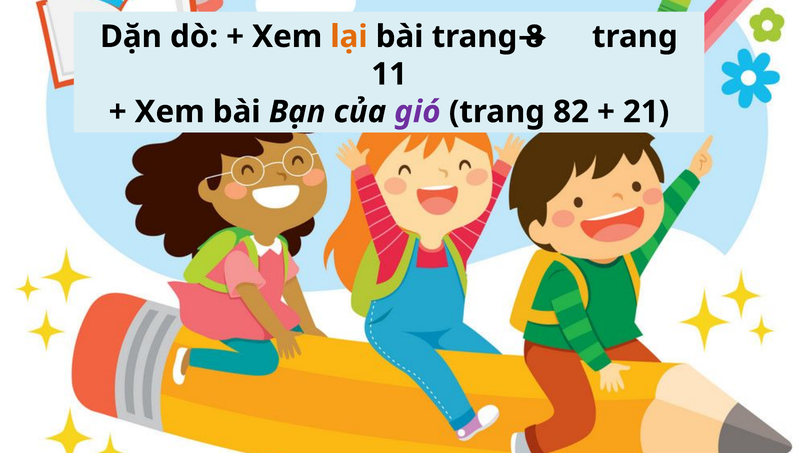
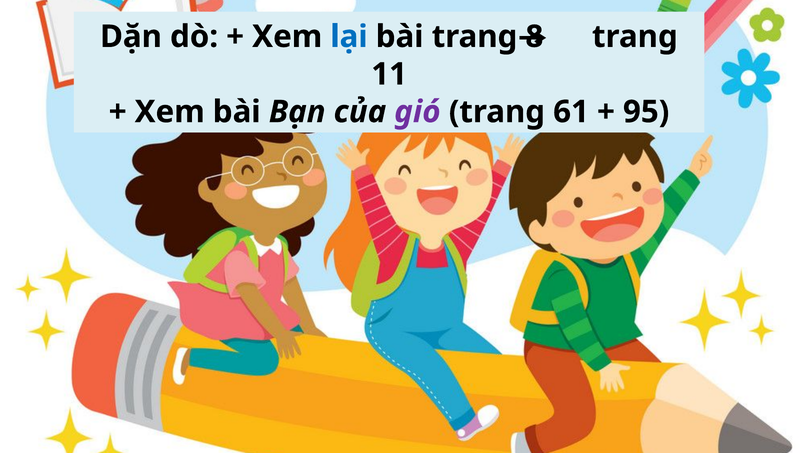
lại colour: orange -> blue
82: 82 -> 61
21: 21 -> 95
